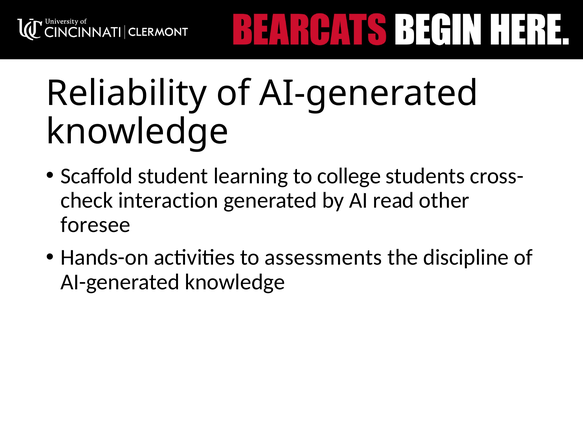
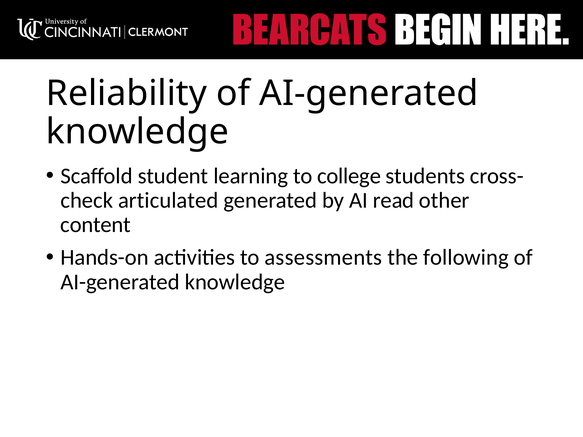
interaction: interaction -> articulated
foresee: foresee -> content
discipline: discipline -> following
